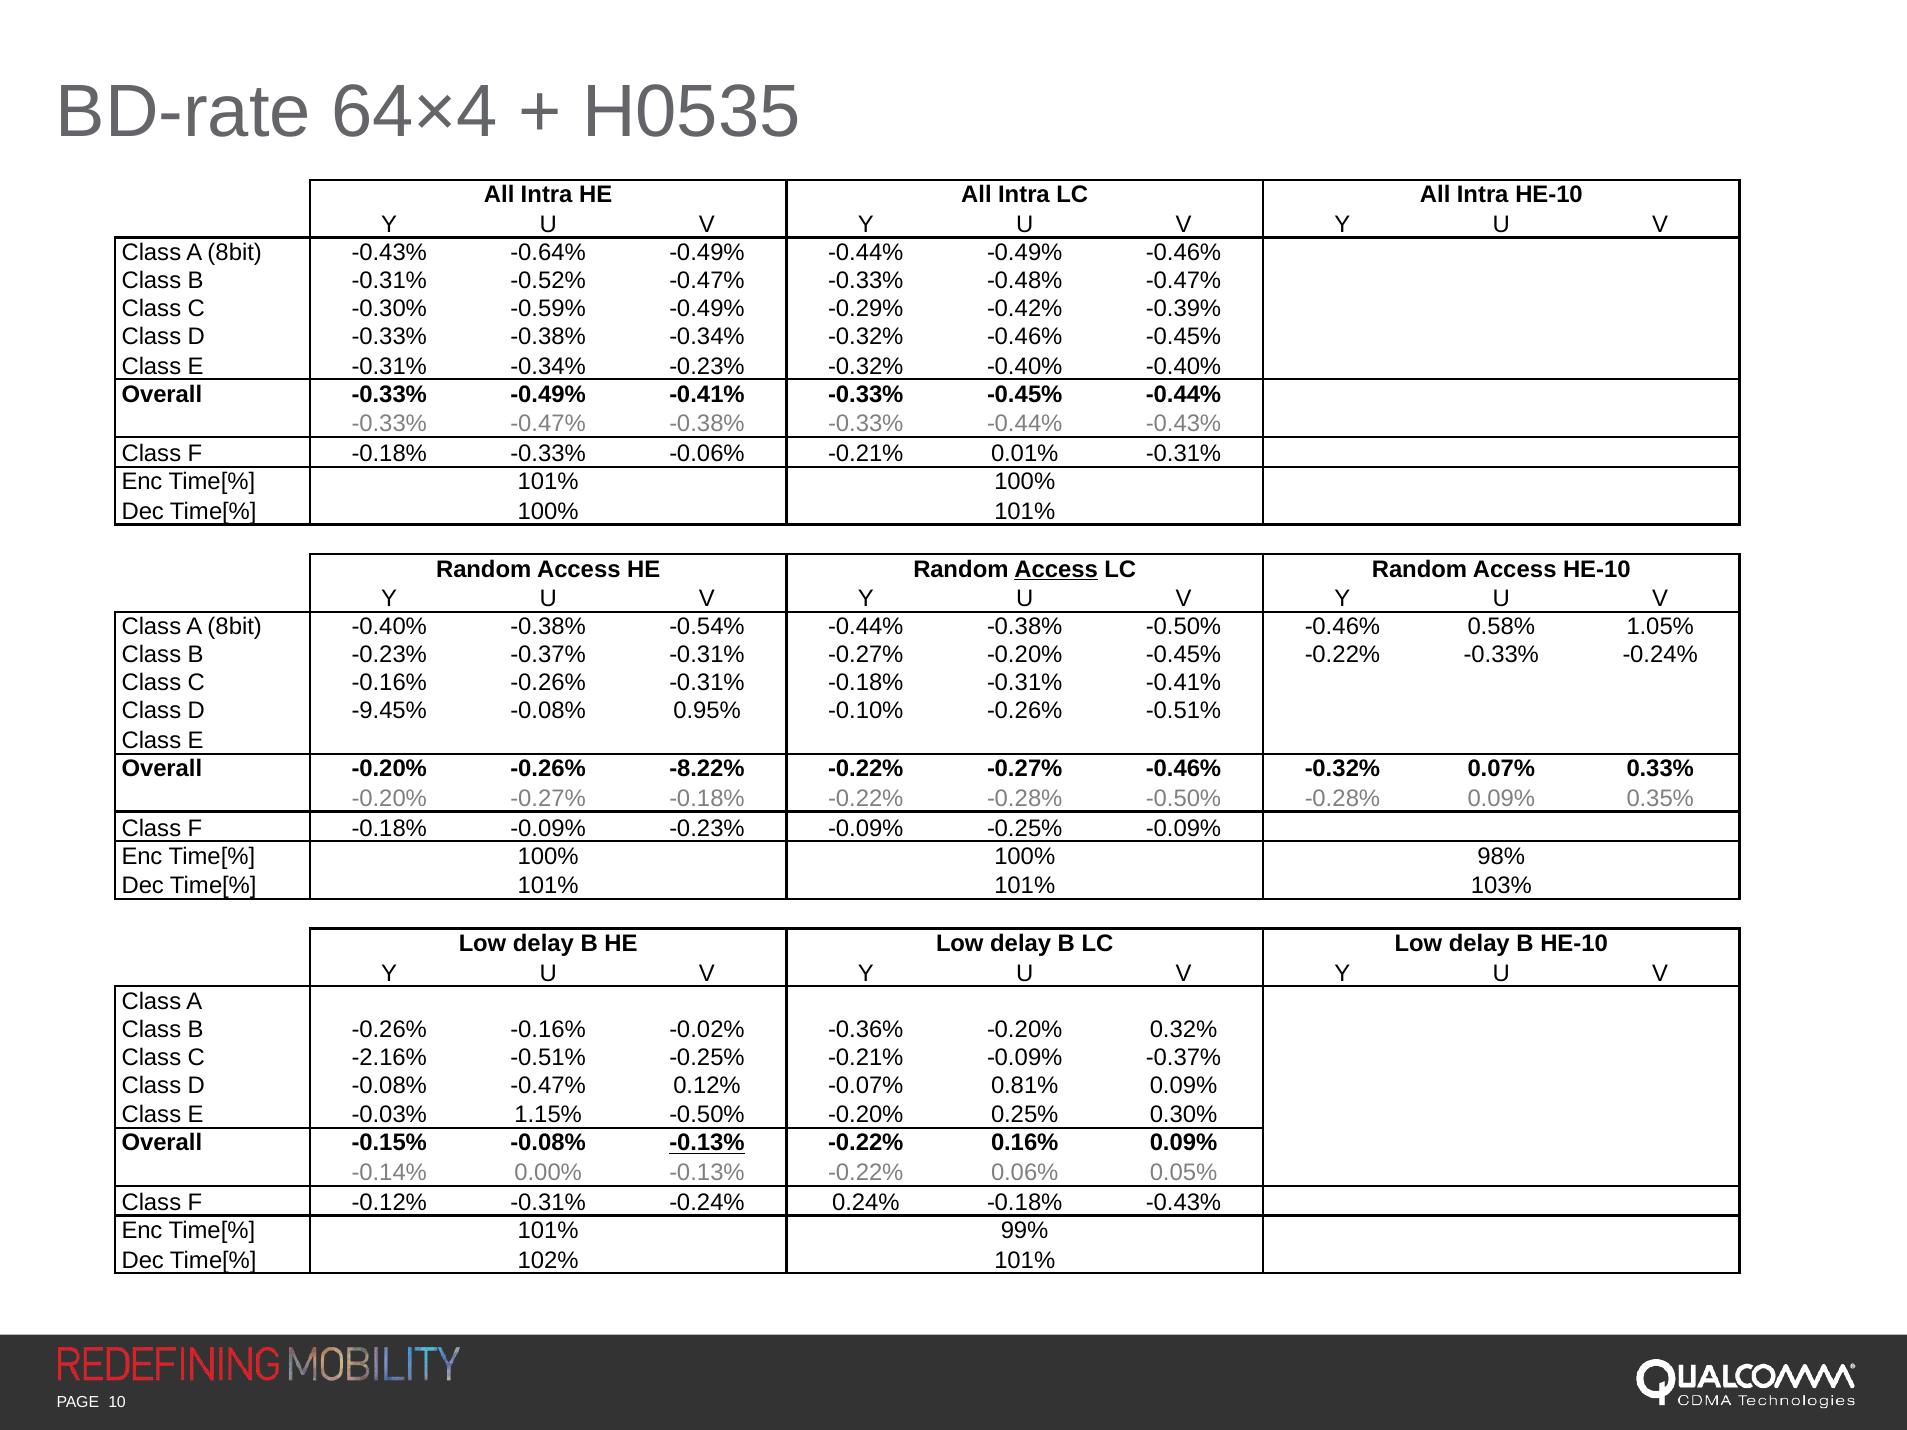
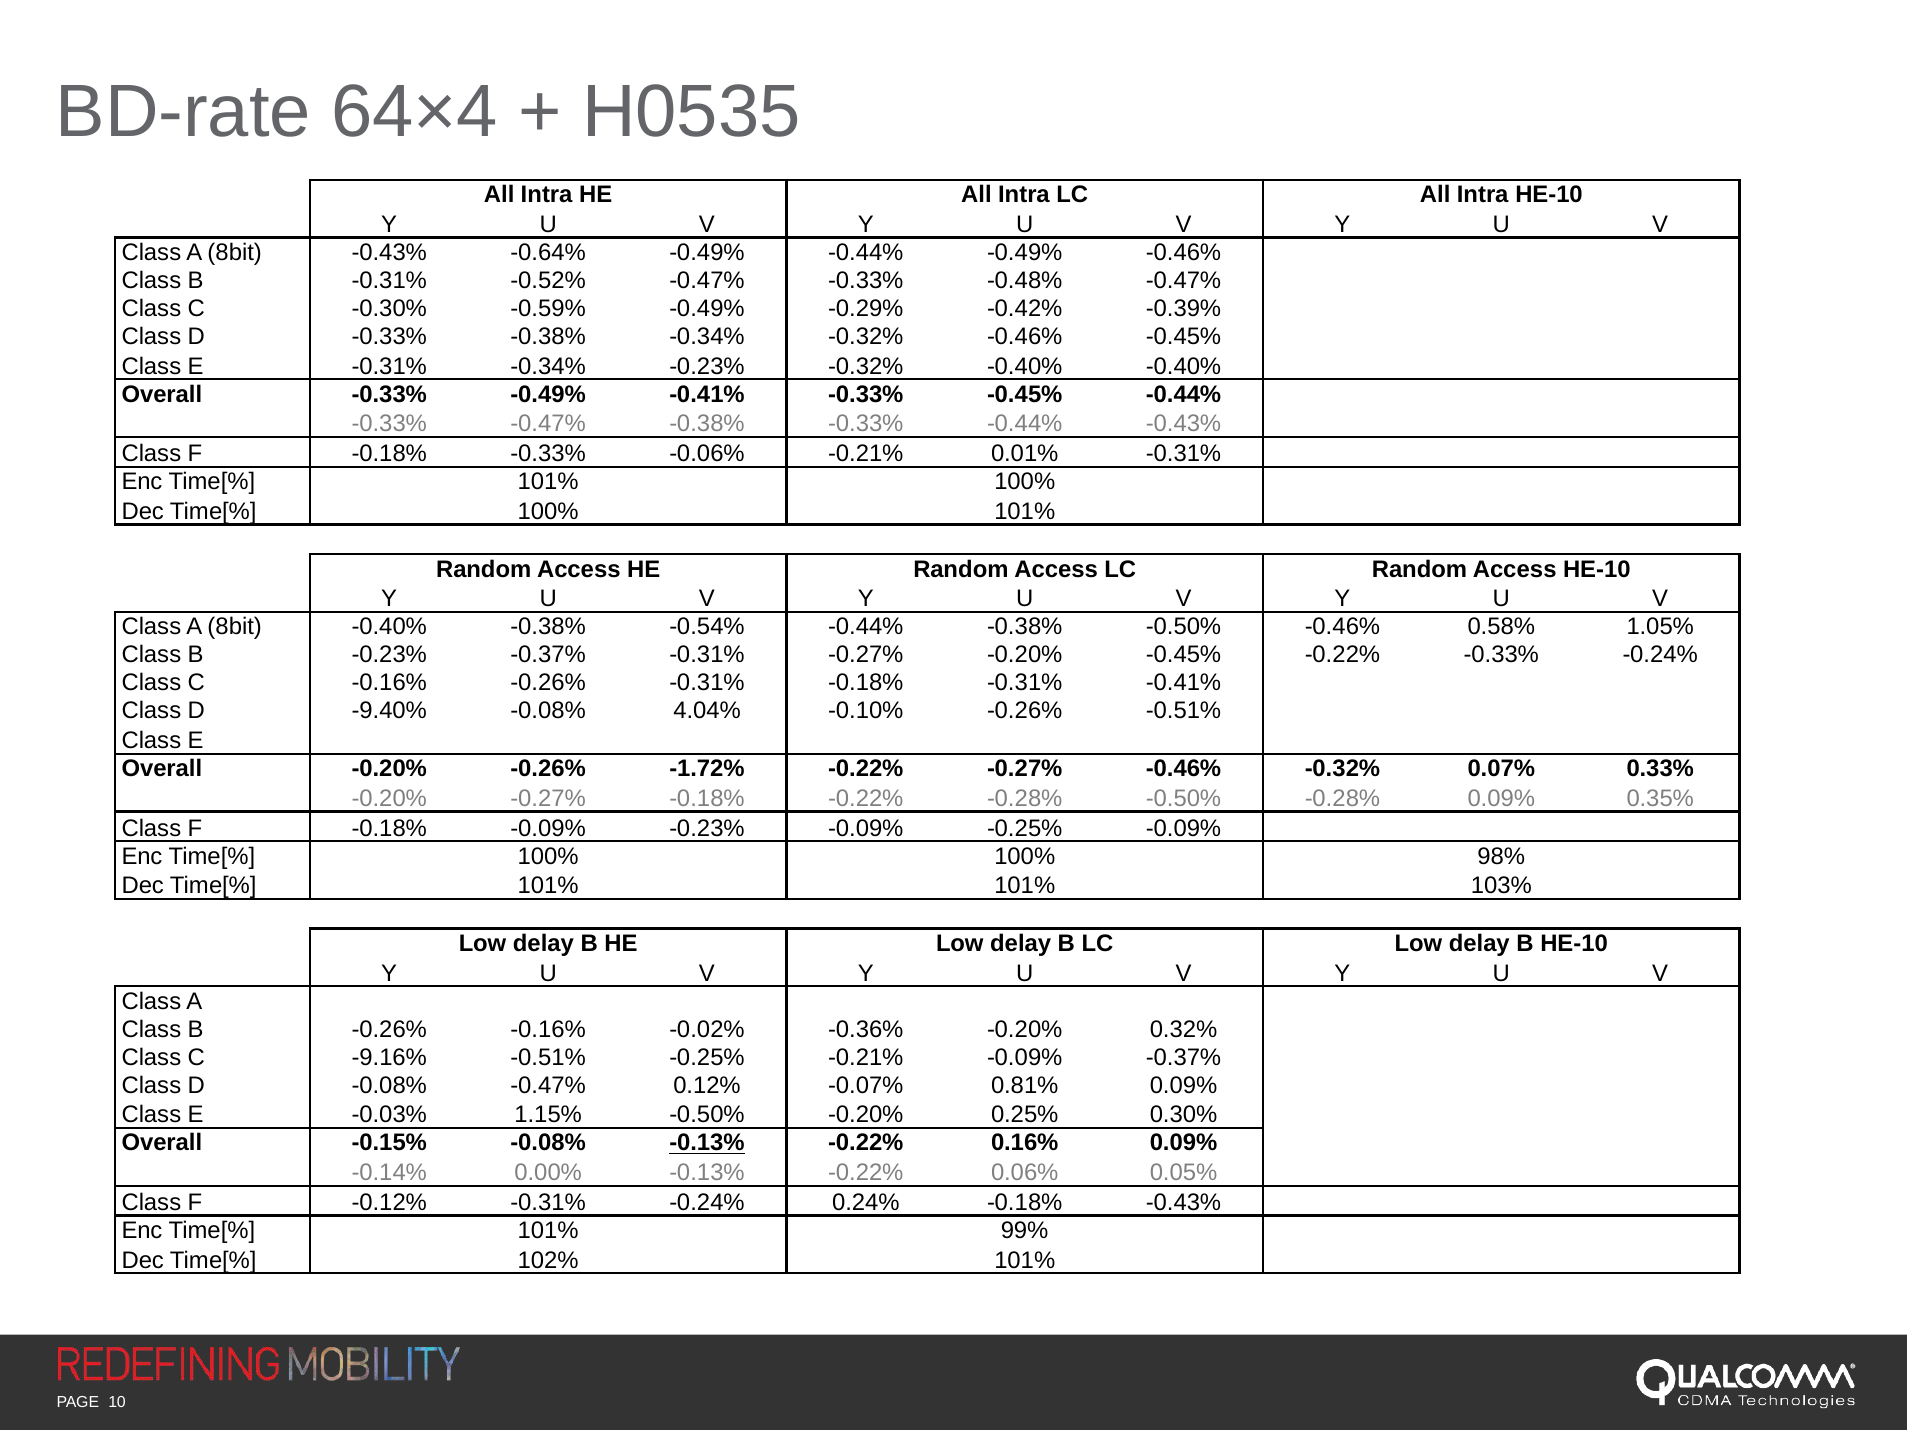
Access at (1056, 569) underline: present -> none
-9.45%: -9.45% -> -9.40%
0.95%: 0.95% -> 4.04%
-8.22%: -8.22% -> -1.72%
-2.16%: -2.16% -> -9.16%
